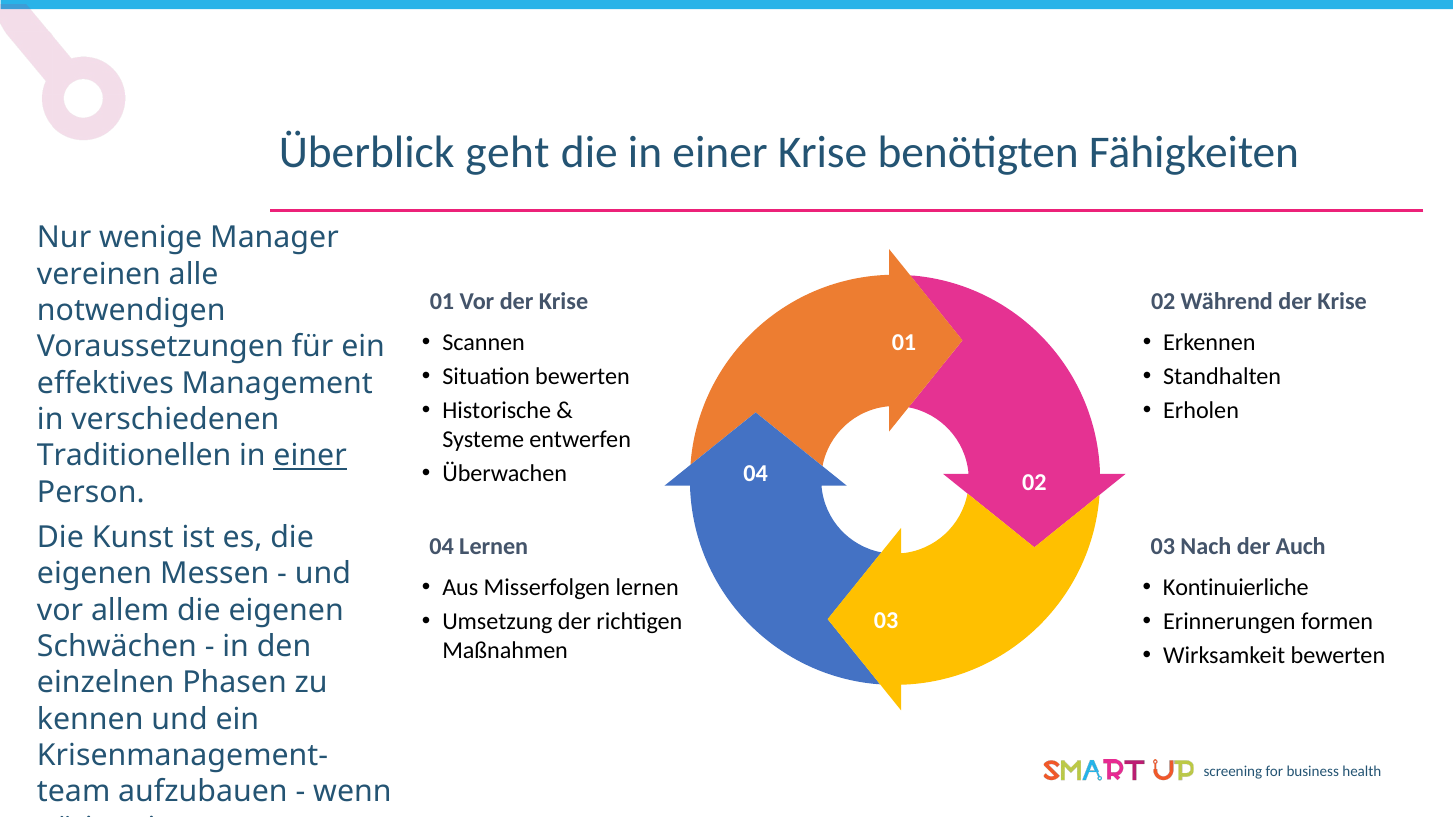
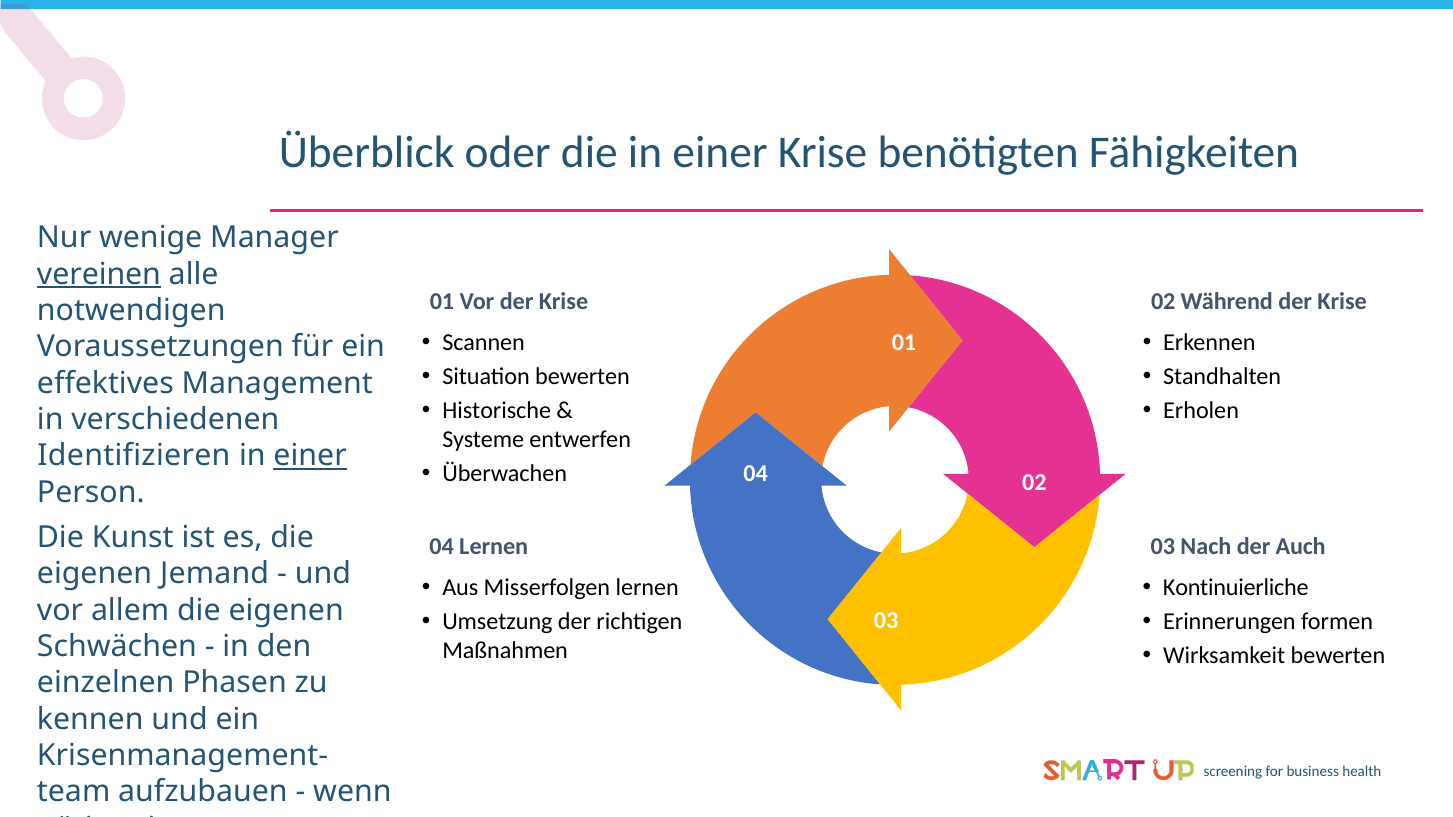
geht: geht -> oder
vereinen underline: none -> present
Traditionellen: Traditionellen -> Identifizieren
Messen: Messen -> Jemand
